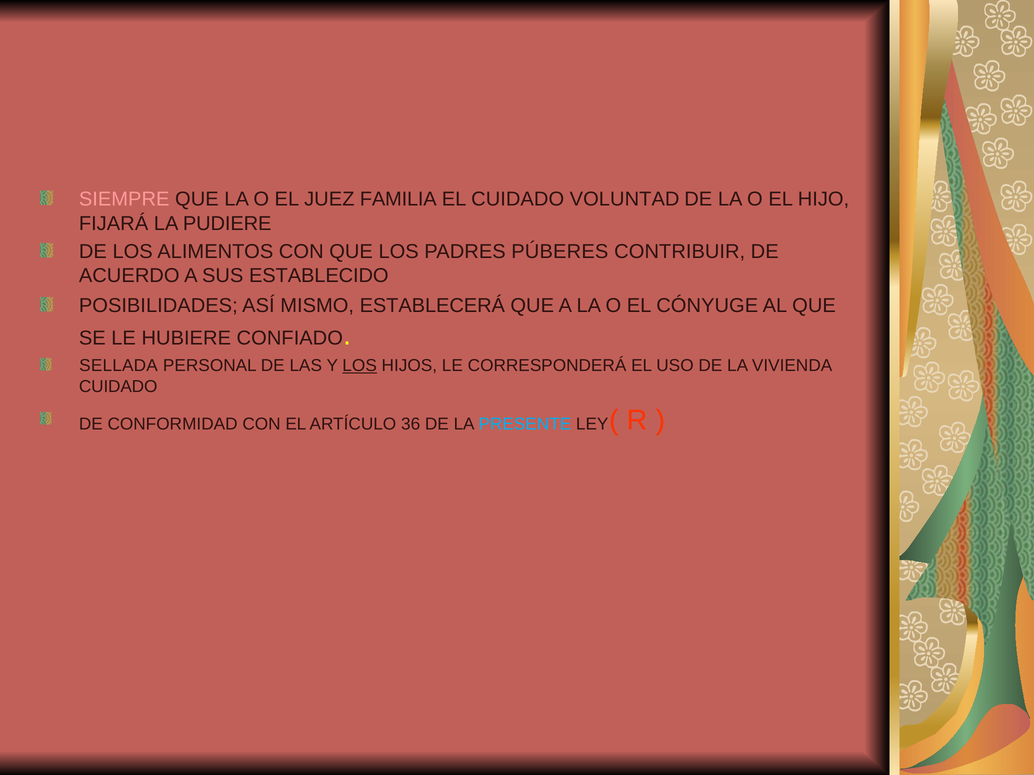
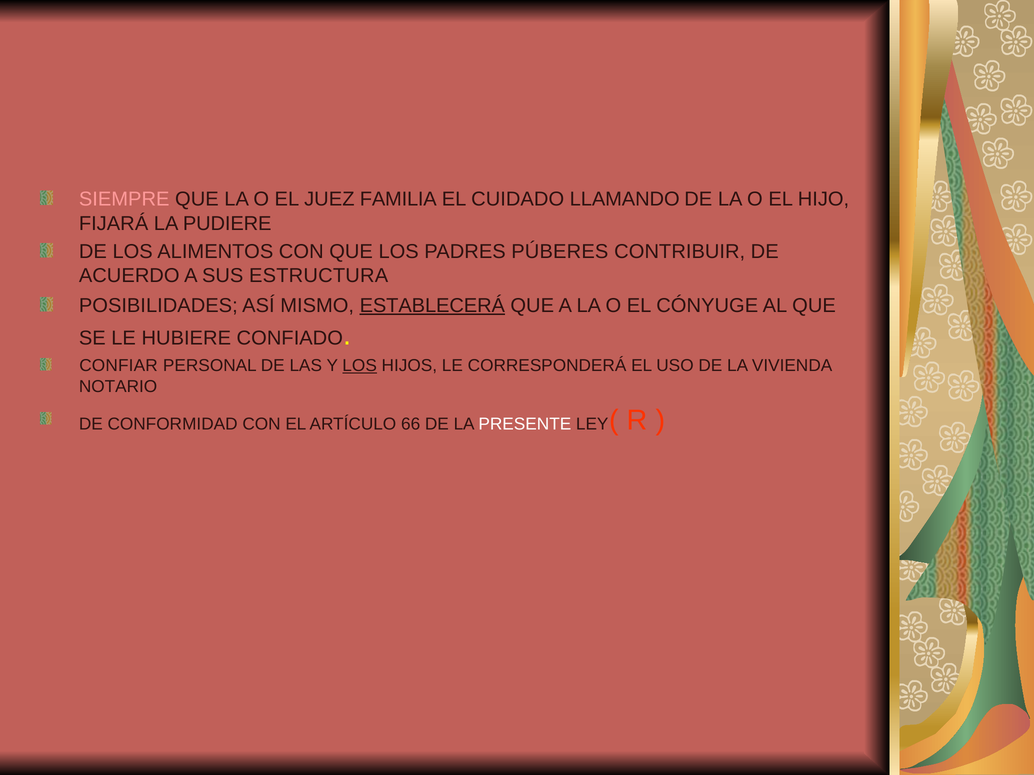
VOLUNTAD: VOLUNTAD -> LLAMANDO
ESTABLECIDO: ESTABLECIDO -> ESTRUCTURA
ESTABLECERÁ underline: none -> present
SELLADA: SELLADA -> CONFIAR
CUIDADO at (118, 387): CUIDADO -> NOTARIO
36: 36 -> 66
PRESENTE colour: light blue -> white
